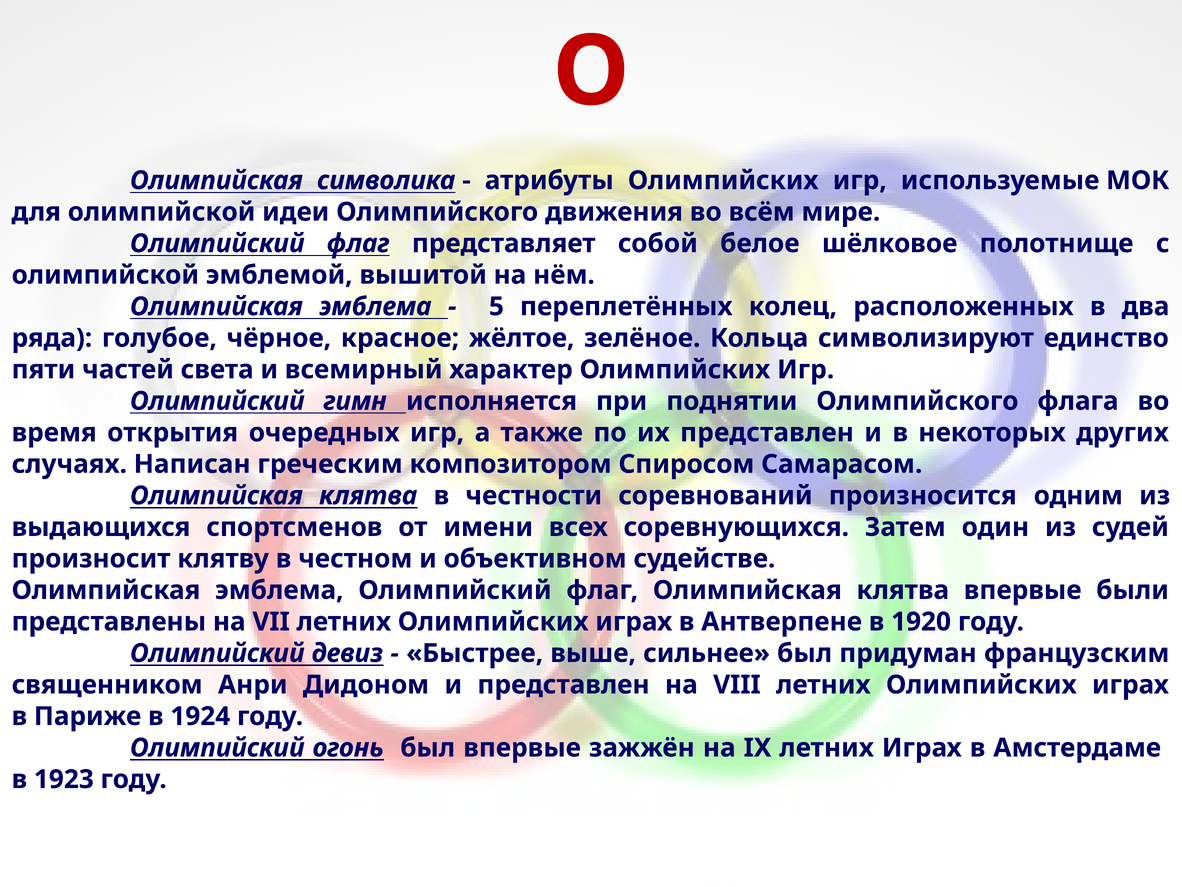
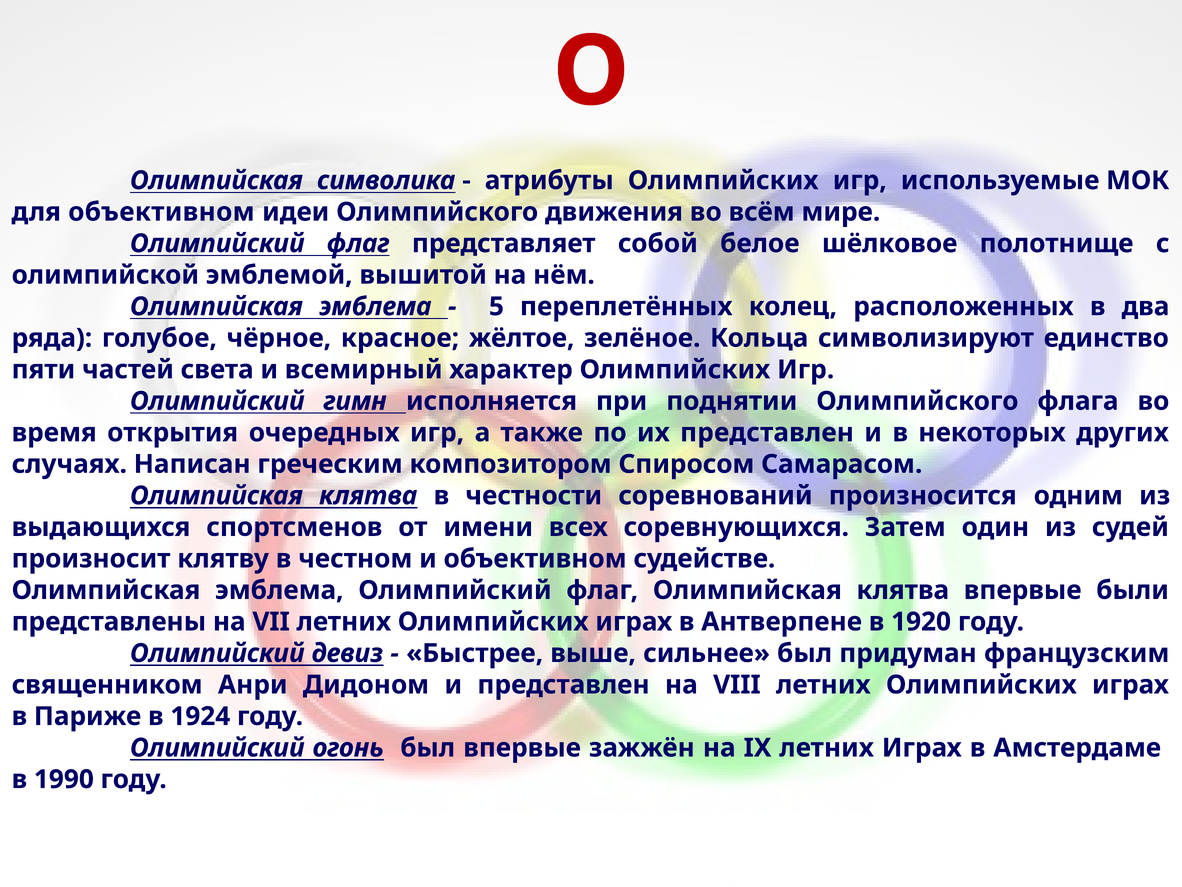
для олимпийской: олимпийской -> объективном
1923: 1923 -> 1990
